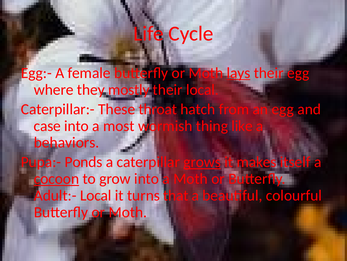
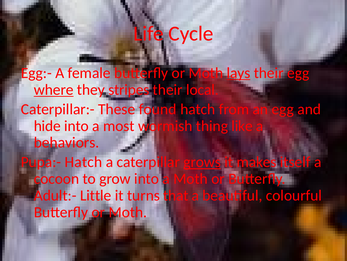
where underline: none -> present
mostly: mostly -> stripes
throat: throat -> found
case: case -> hide
Pupa:- Ponds: Ponds -> Hatch
cocoon underline: present -> none
Adult:- Local: Local -> Little
